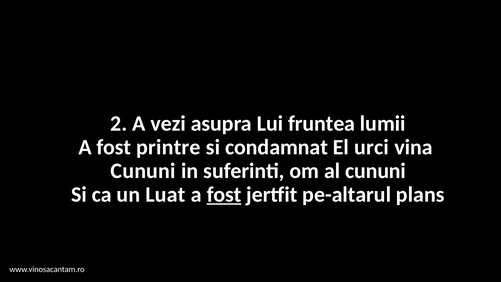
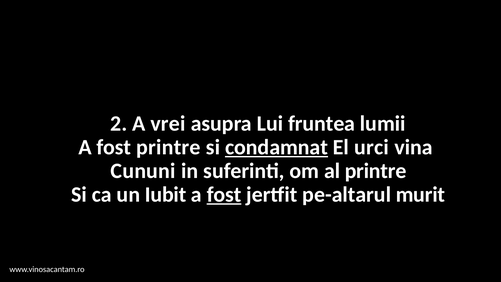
vezi: vezi -> vrei
condamnat underline: none -> present
al cununi: cununi -> printre
Luat: Luat -> Iubit
plans: plans -> murit
